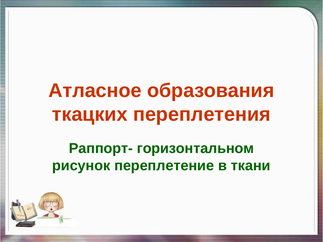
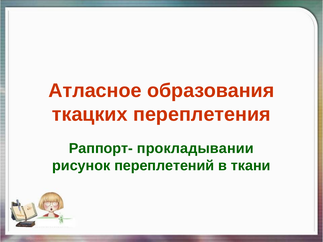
горизонтальном: горизонтальном -> прокладывании
переплетение: переплетение -> переплетений
